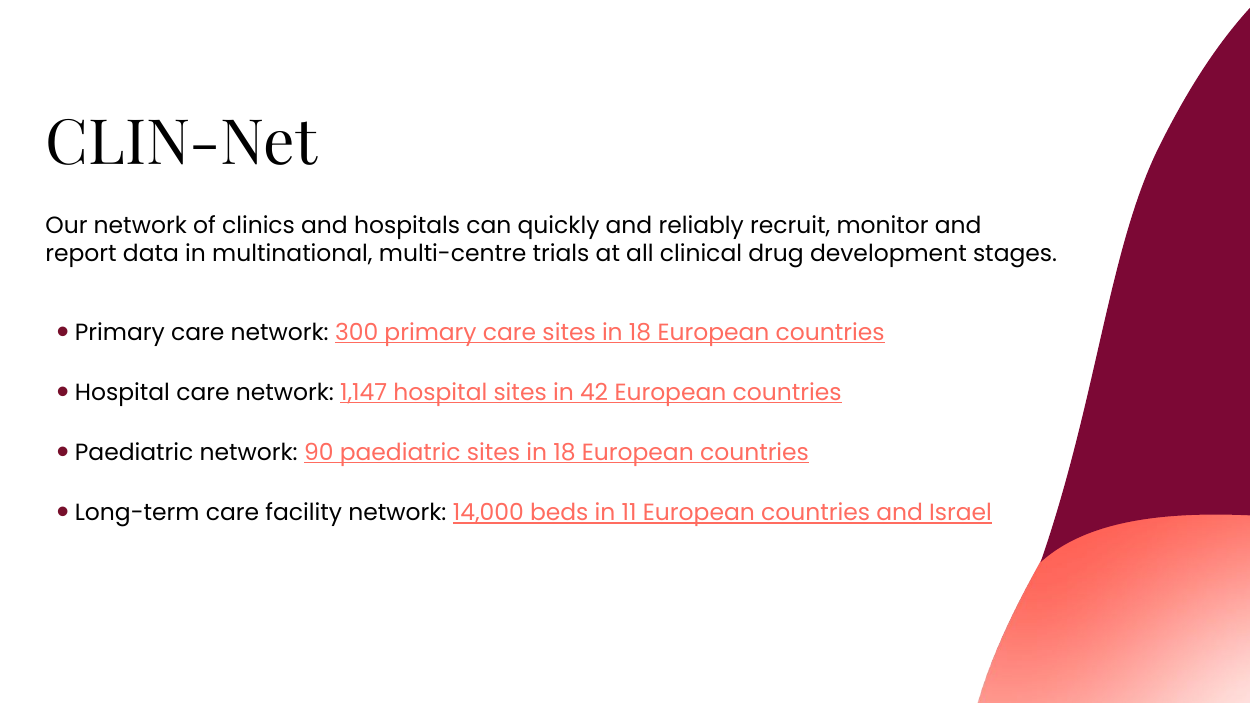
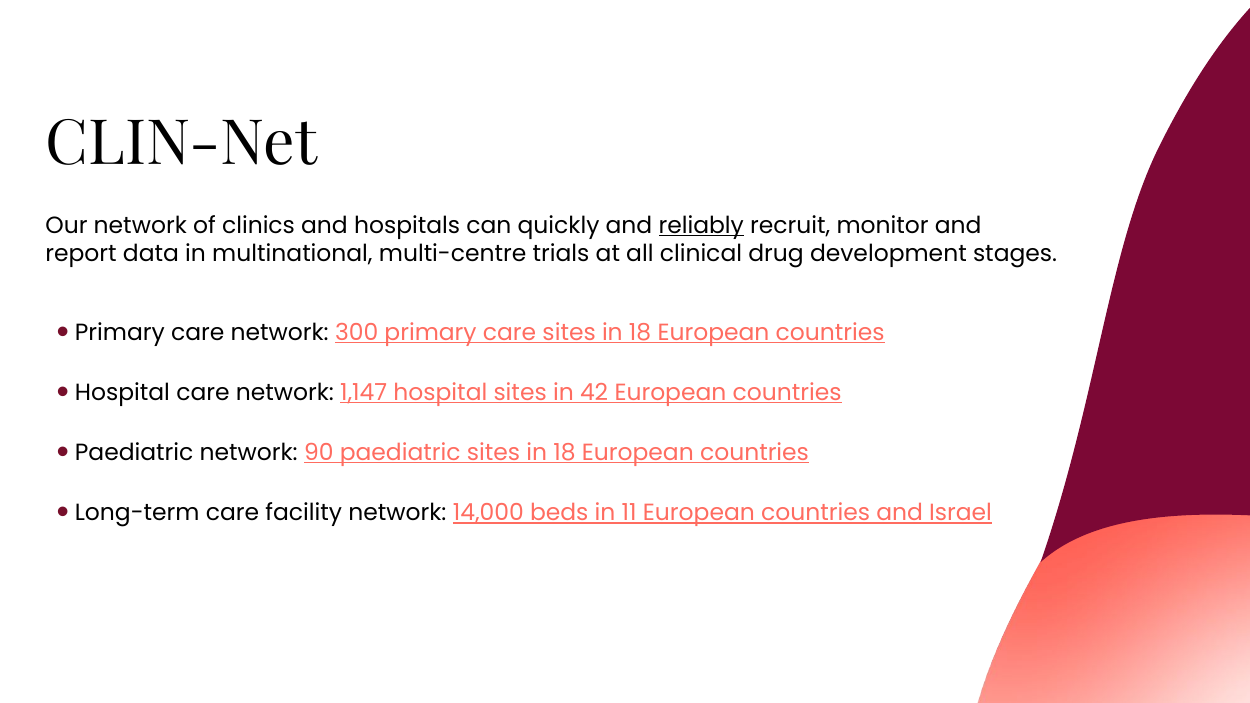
reliably underline: none -> present
